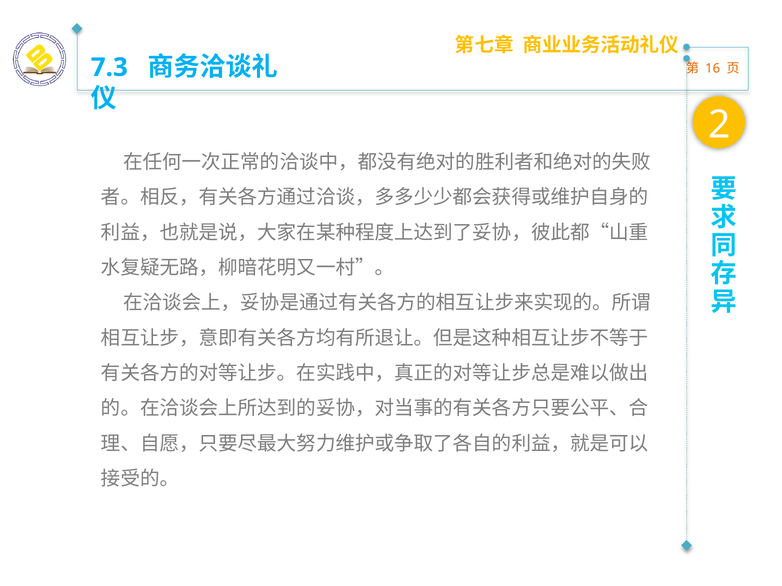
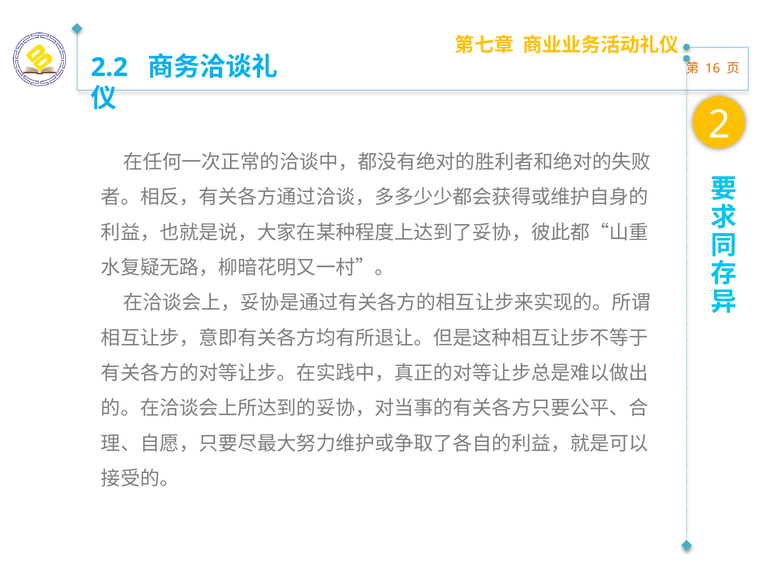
7.3: 7.3 -> 2.2
